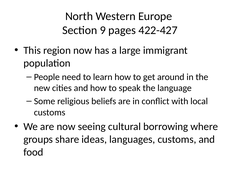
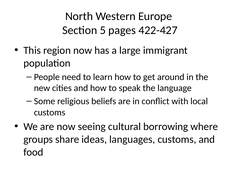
9: 9 -> 5
